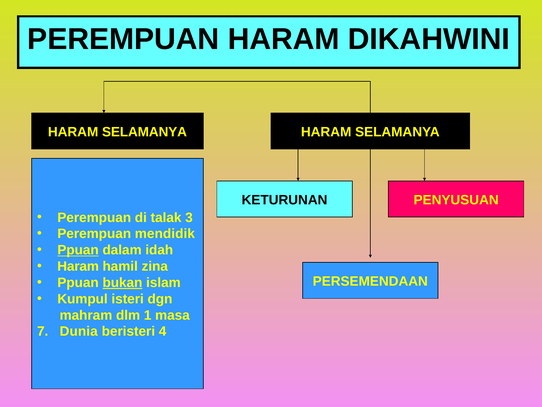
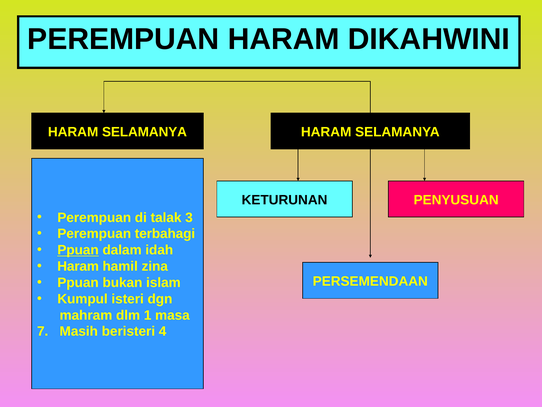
mendidik: mendidik -> terbahagi
bukan underline: present -> none
Dunia: Dunia -> Masih
